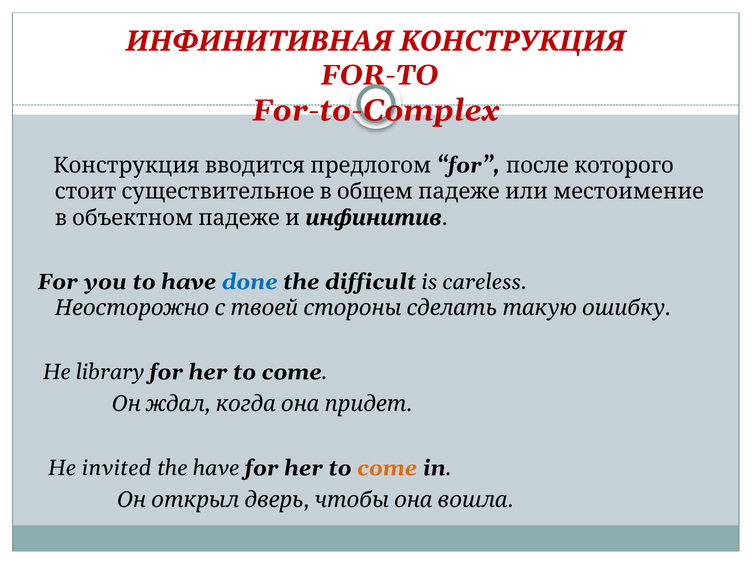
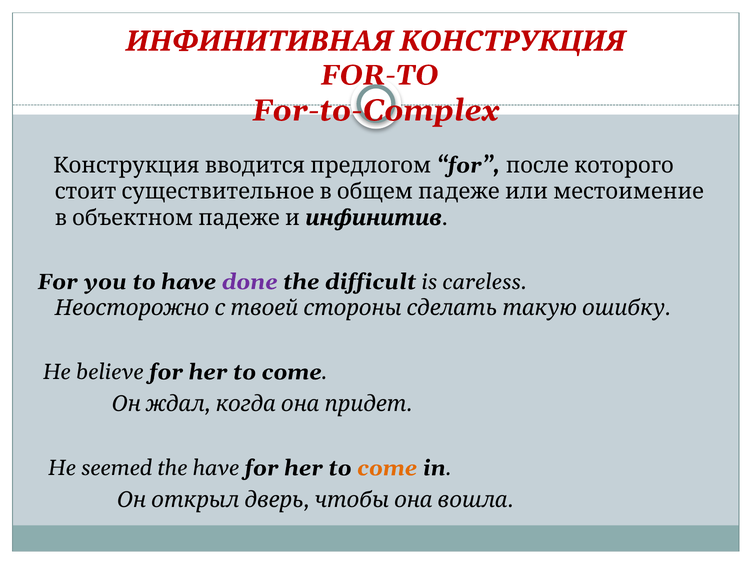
done colour: blue -> purple
library: library -> believe
invited: invited -> seemed
